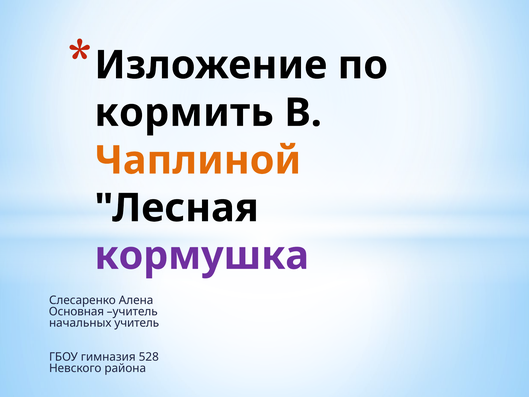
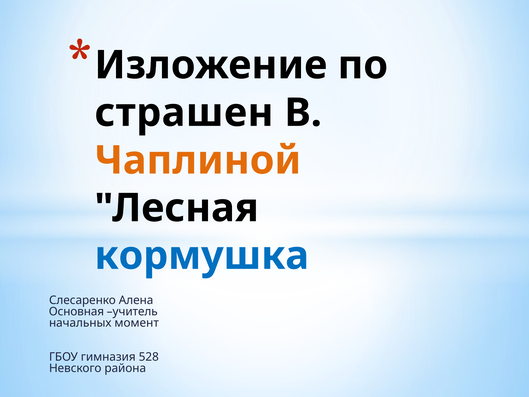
кормить: кормить -> страшен
кормушка colour: purple -> blue
начальных учитель: учитель -> момент
